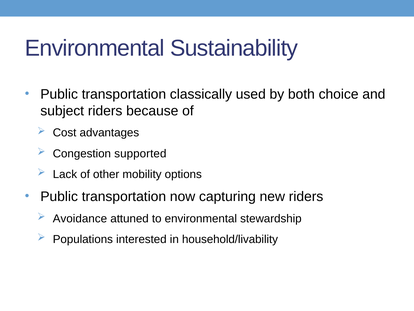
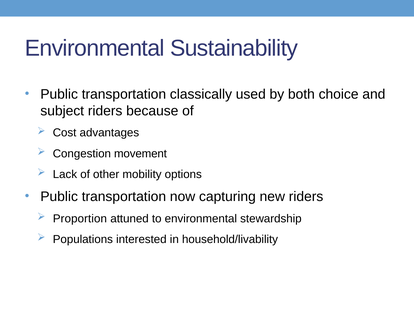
supported: supported -> movement
Avoidance: Avoidance -> Proportion
